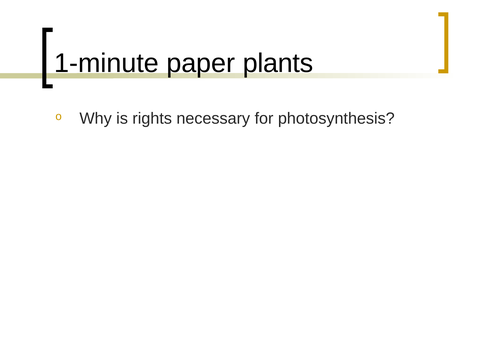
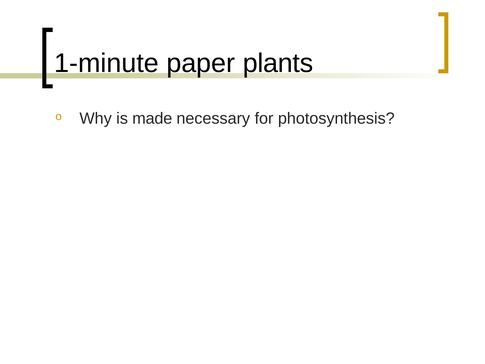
rights: rights -> made
